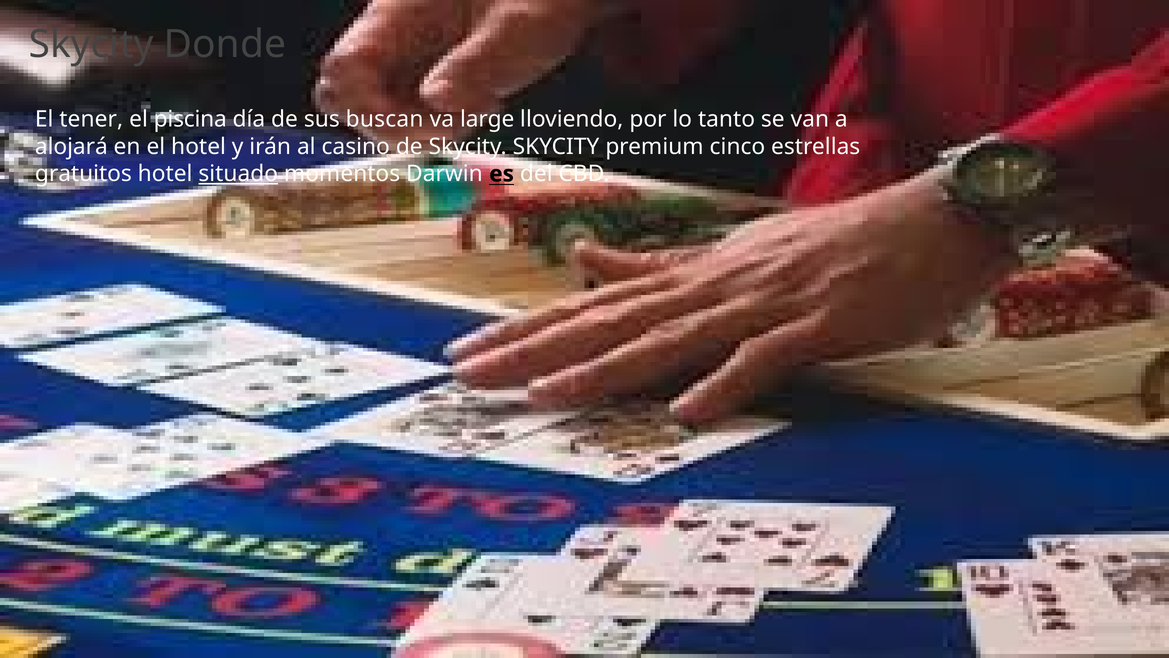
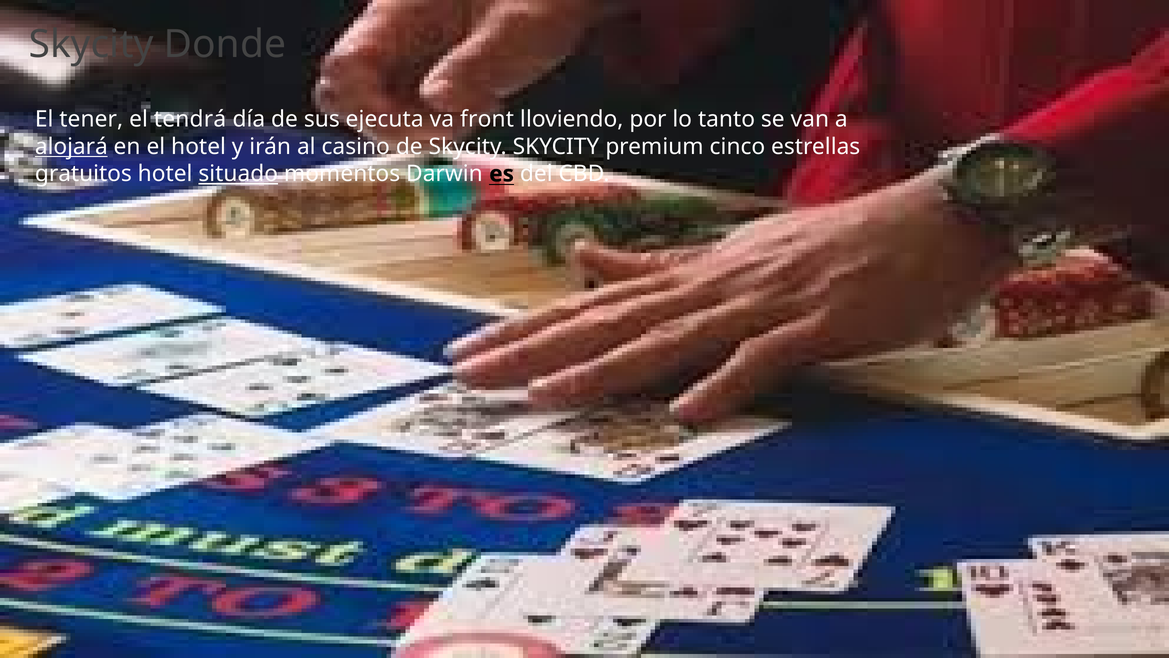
piscina: piscina -> tendrá
buscan: buscan -> ejecuta
large: large -> front
alojará underline: none -> present
